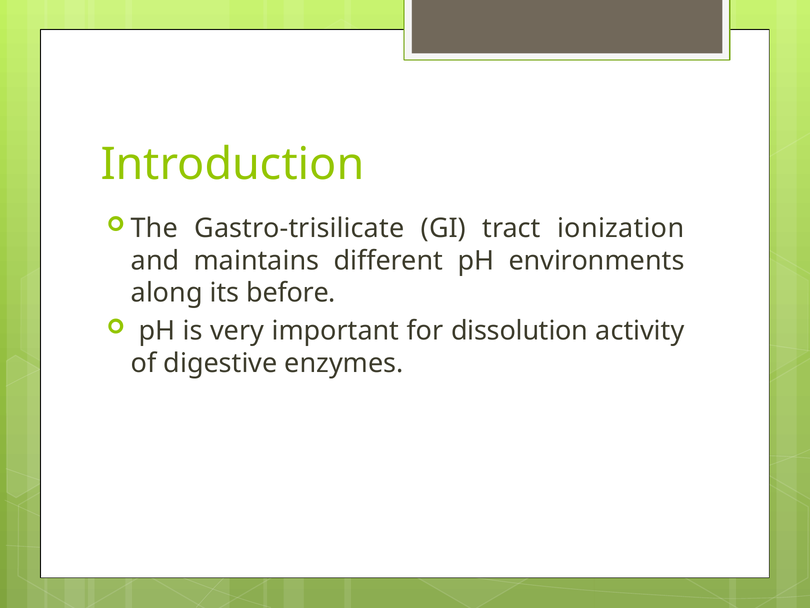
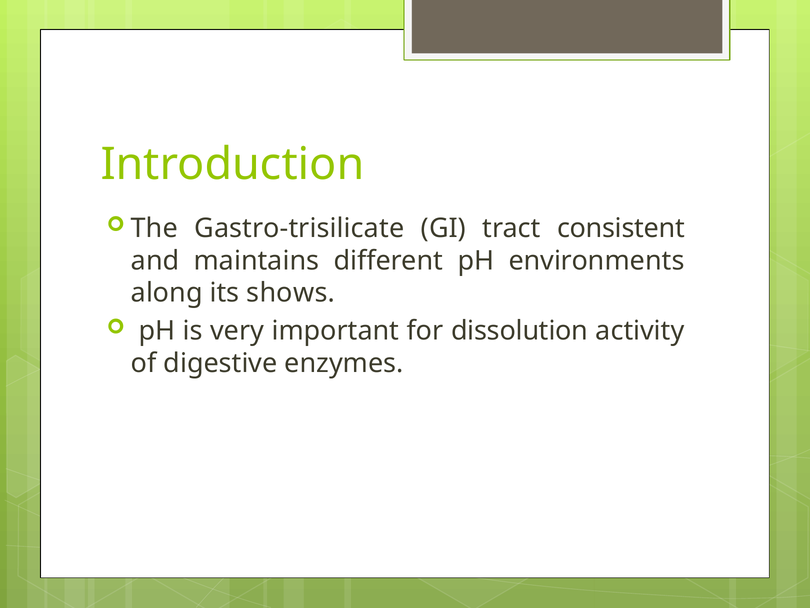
ionization: ionization -> consistent
before: before -> shows
